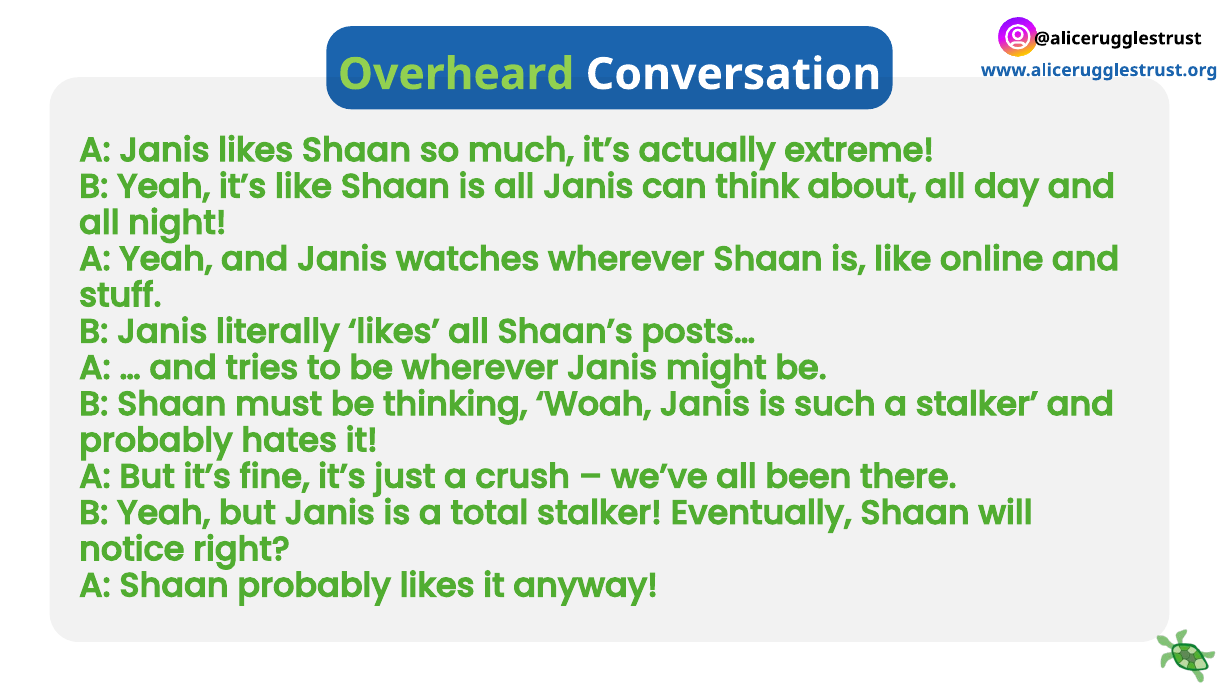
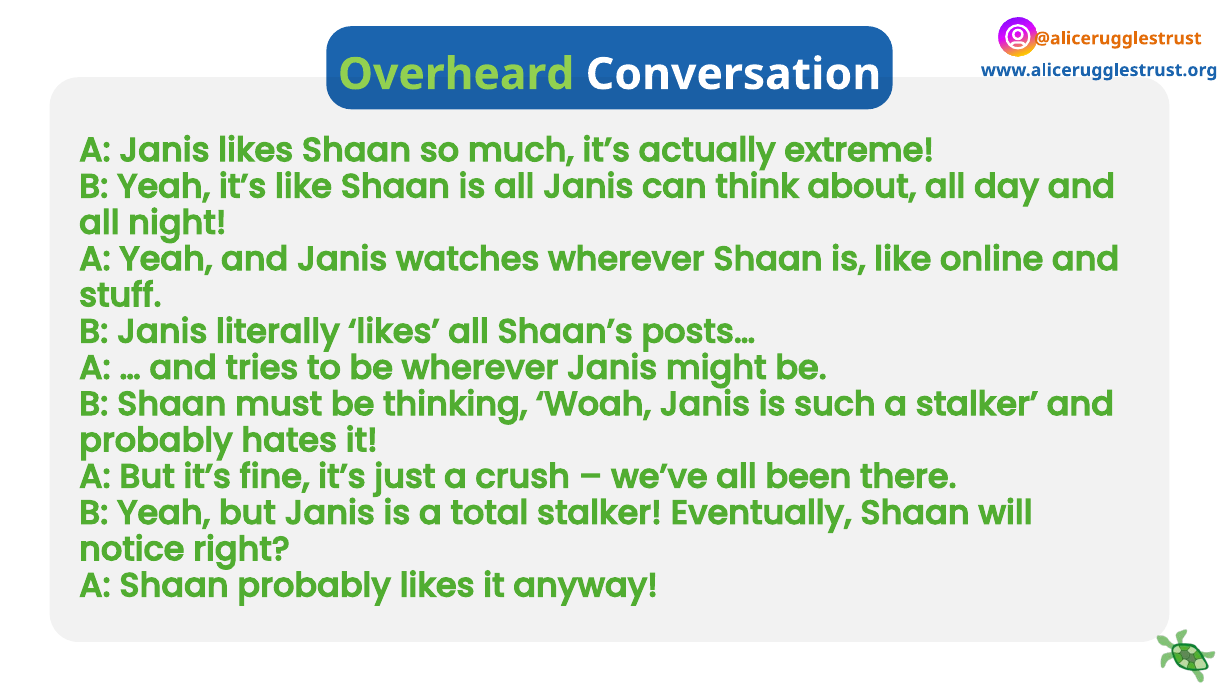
@alicerugglestrust colour: black -> orange
